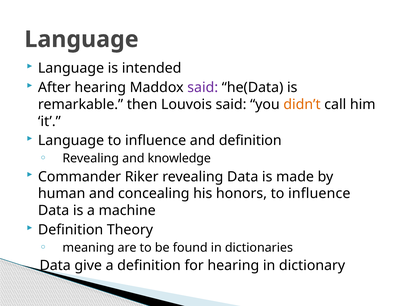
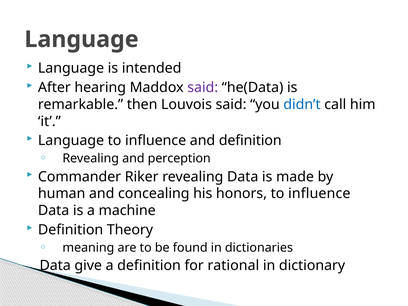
didn’t colour: orange -> blue
knowledge: knowledge -> perception
for hearing: hearing -> rational
